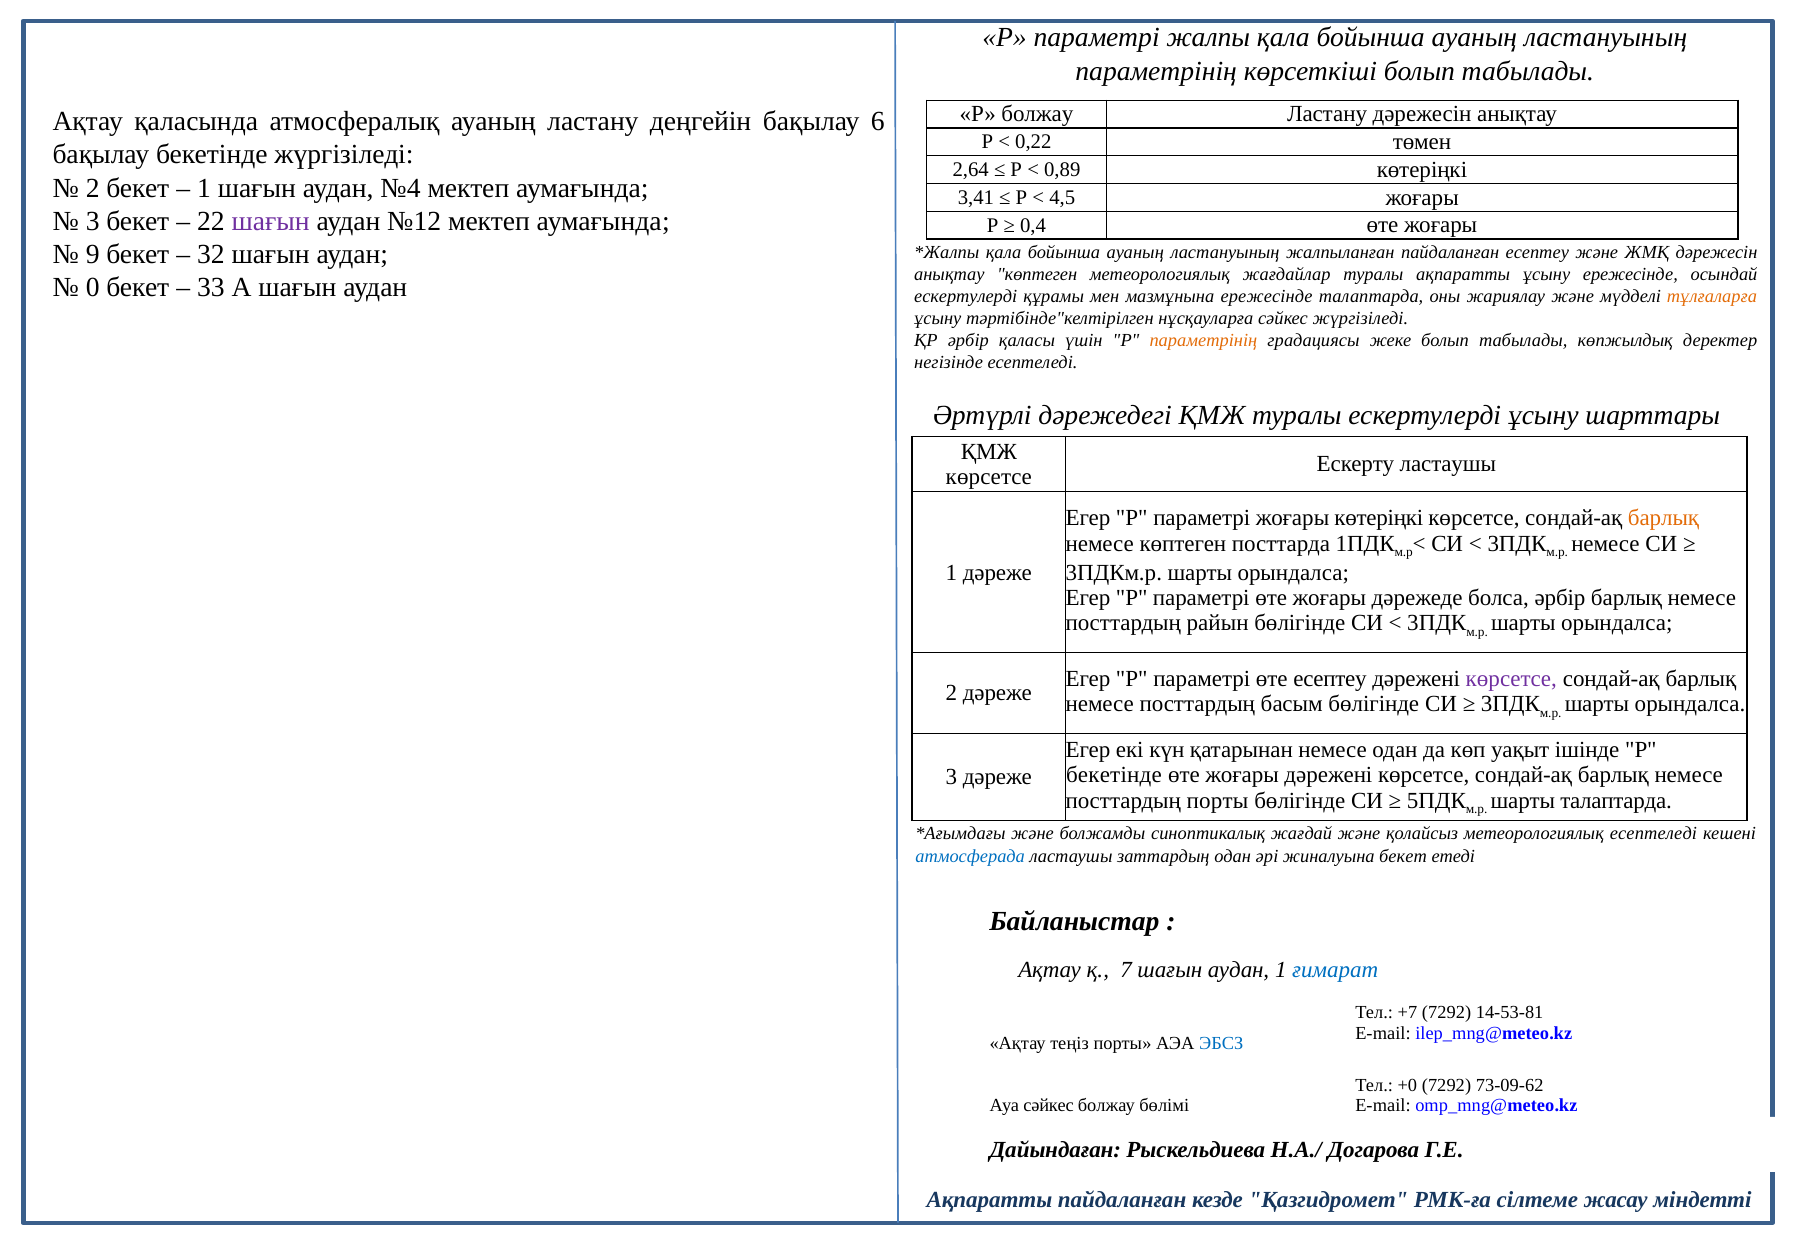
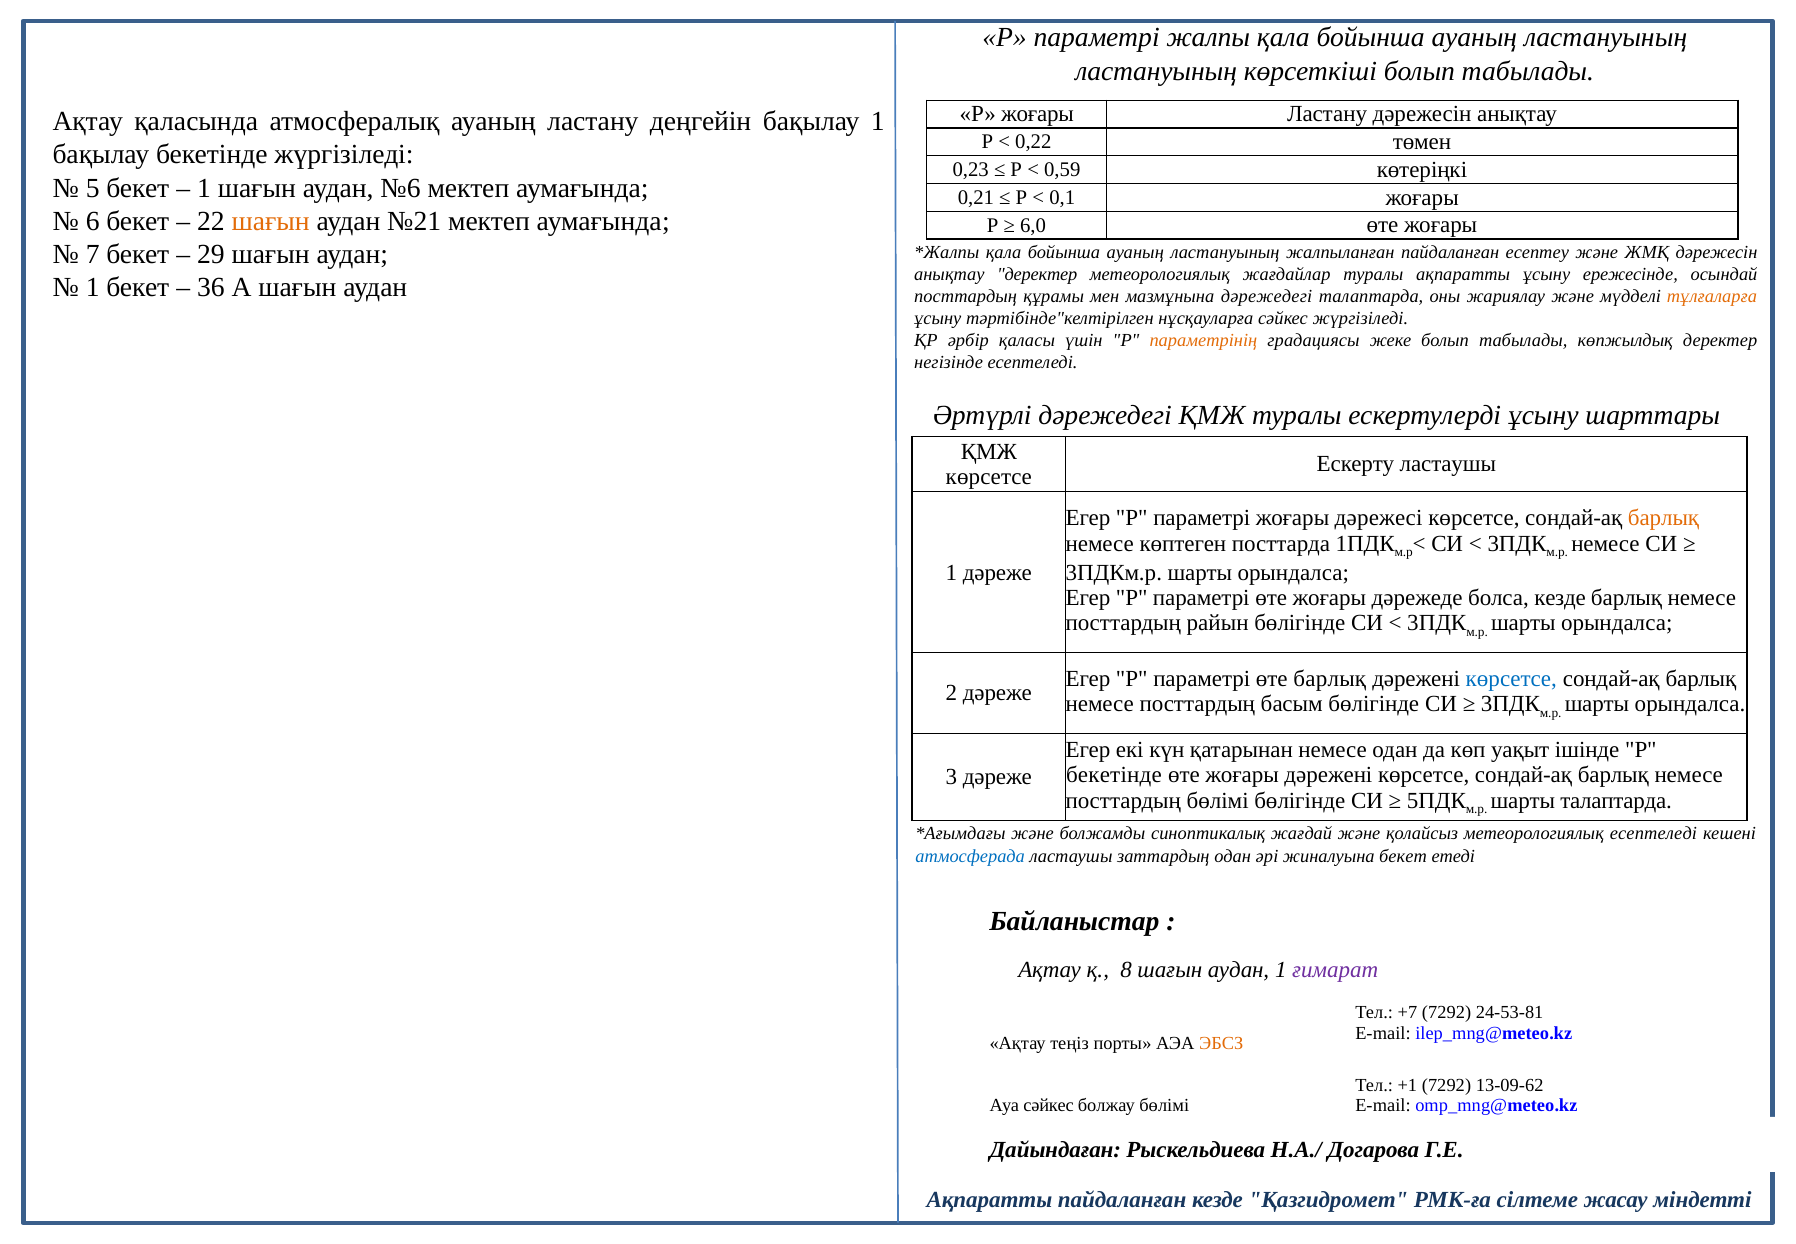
параметрінің at (1156, 71): параметрінің -> ластануының
Р болжау: болжау -> жоғары
бақылау 6: 6 -> 1
2,64: 2,64 -> 0,23
0,89: 0,89 -> 0,59
2 at (93, 188): 2 -> 5
№4: №4 -> №6
3,41: 3,41 -> 0,21
4,5: 4,5 -> 0,1
3 at (93, 221): 3 -> 6
шағын at (271, 221) colour: purple -> orange
№12: №12 -> №21
0,4: 0,4 -> 6,0
9: 9 -> 7
32: 32 -> 29
анықтау көптеген: көптеген -> деректер
0 at (93, 287): 0 -> 1
33: 33 -> 36
ескертулерді at (966, 296): ескертулерді -> посттардың
мазмұнына ережесінде: ережесінде -> дәрежедегі
жоғары көтеріңкі: көтеріңкі -> дәрежесі
болса әрбір: әрбір -> кезде
өте есептеу: есептеу -> барлық
көрсетсе at (1511, 678) colour: purple -> blue
посттардың порты: порты -> бөлімі
7: 7 -> 8
ғимарат colour: blue -> purple
14-53-81: 14-53-81 -> 24-53-81
ЭБСЗ colour: blue -> orange
+0: +0 -> +1
73-09-62: 73-09-62 -> 13-09-62
